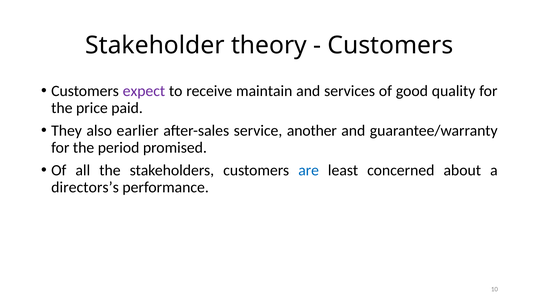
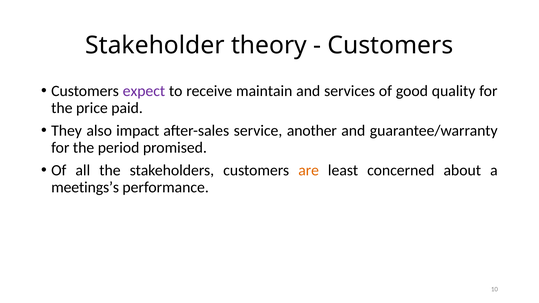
earlier: earlier -> impact
are colour: blue -> orange
directors’s: directors’s -> meetings’s
